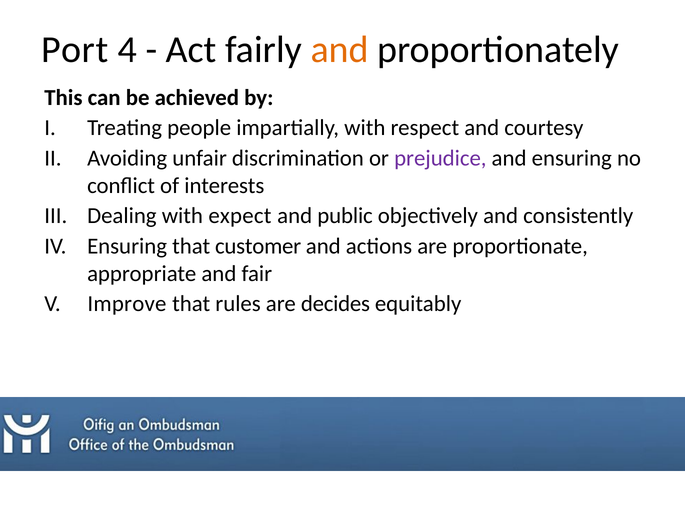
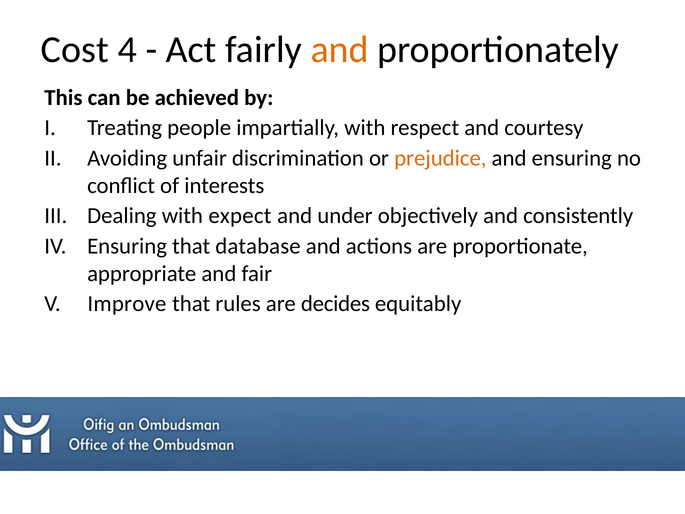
Port: Port -> Cost
prejudice colour: purple -> orange
public: public -> under
customer: customer -> database
